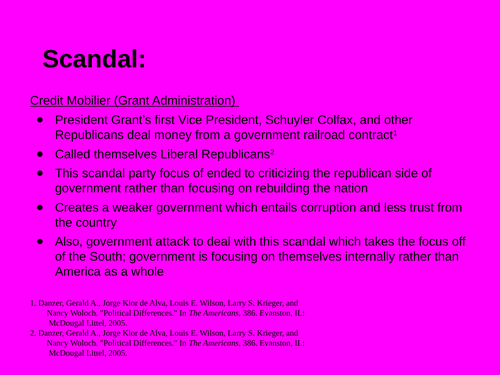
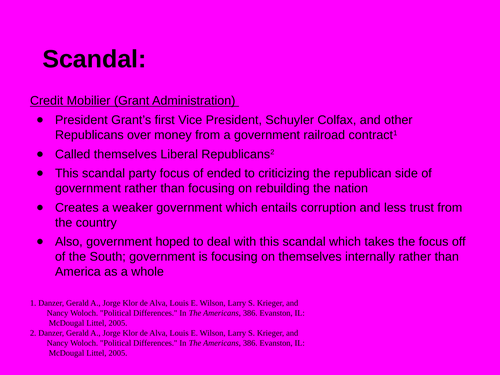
Republicans deal: deal -> over
attack: attack -> hoped
